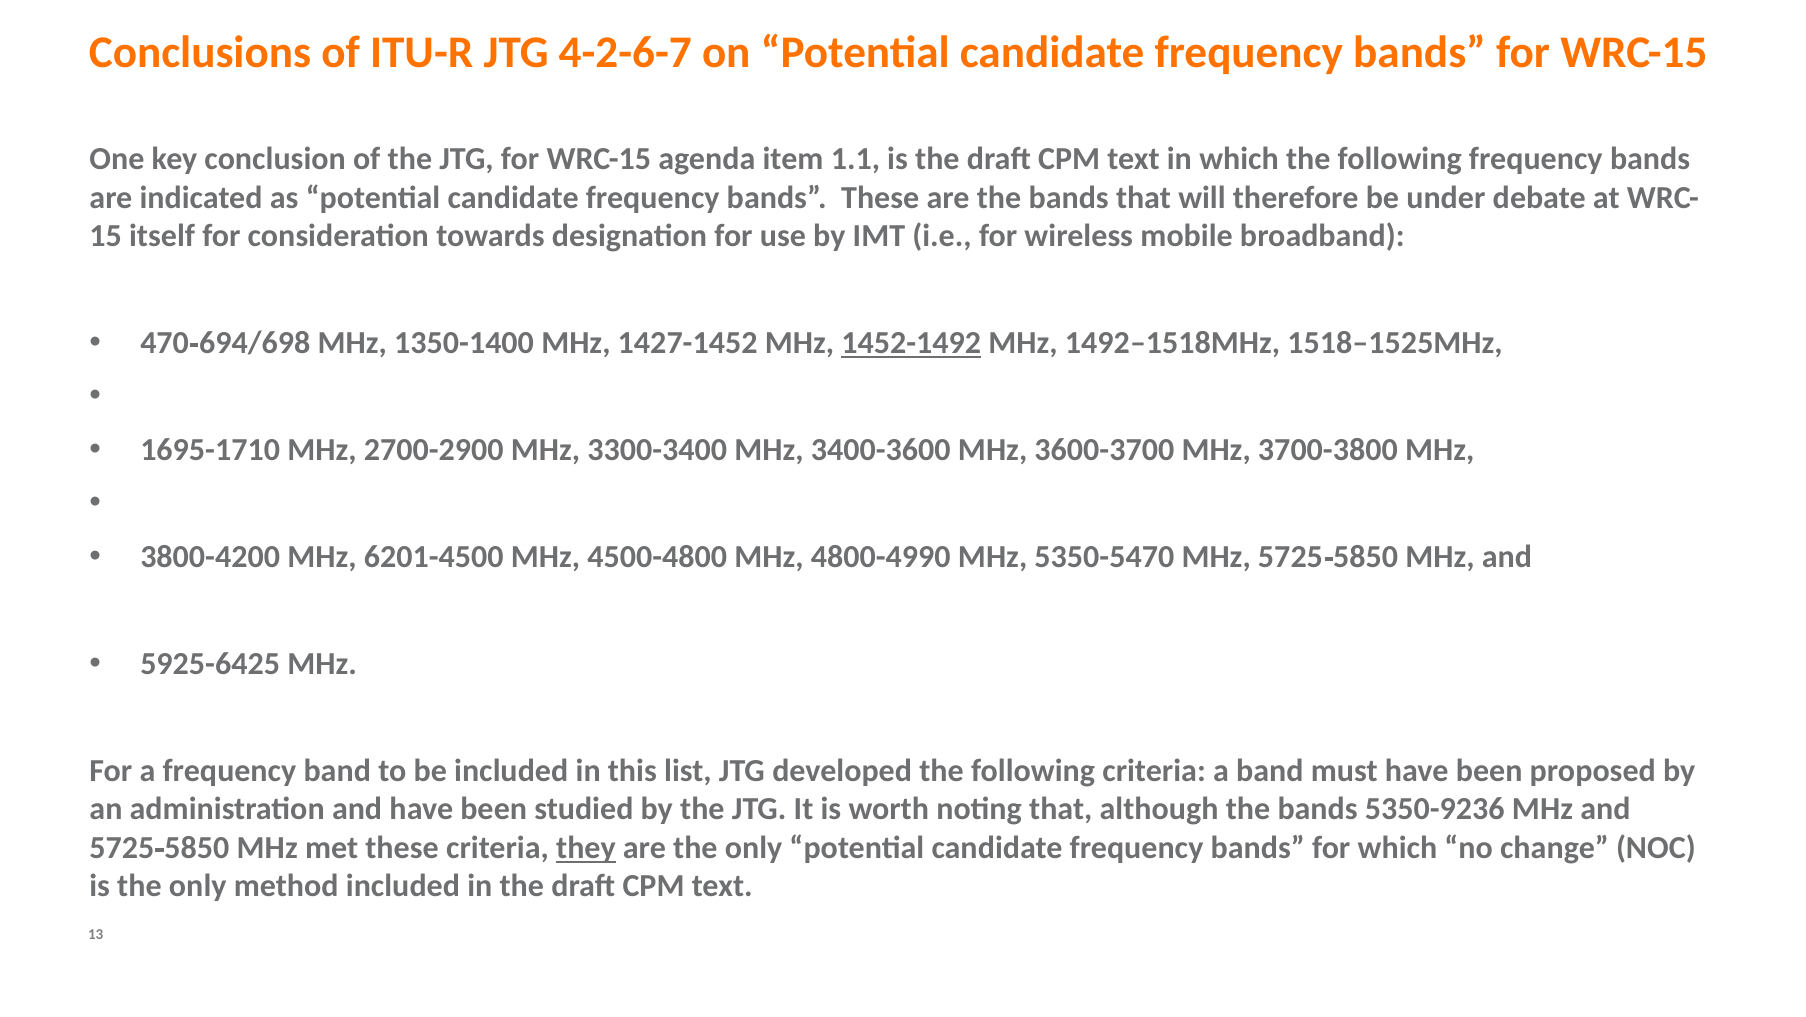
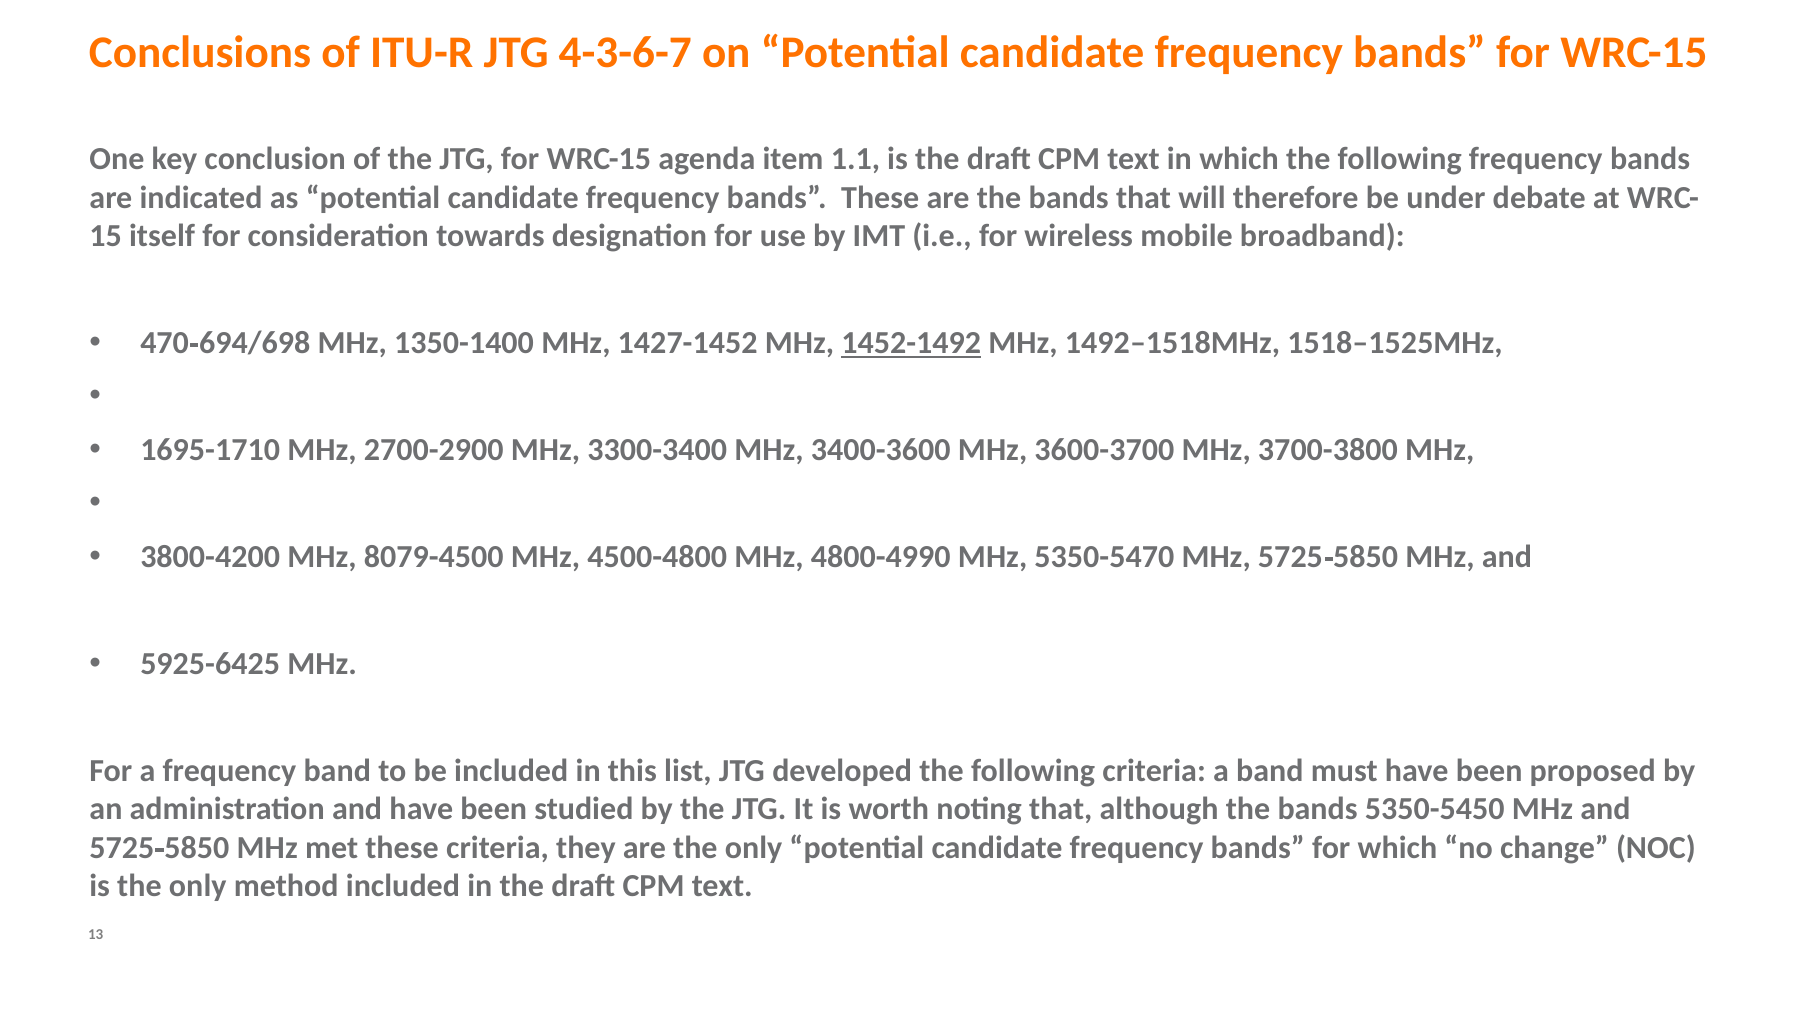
4-2-6-7: 4-2-6-7 -> 4-3-6-7
6201-4500: 6201-4500 -> 8079-4500
5350-9236: 5350-9236 -> 5350-5450
they underline: present -> none
